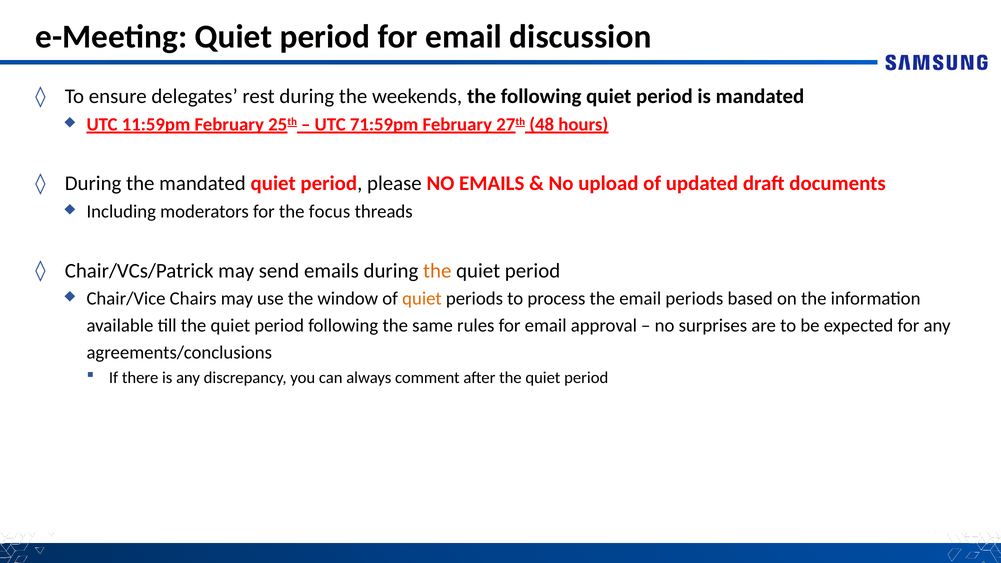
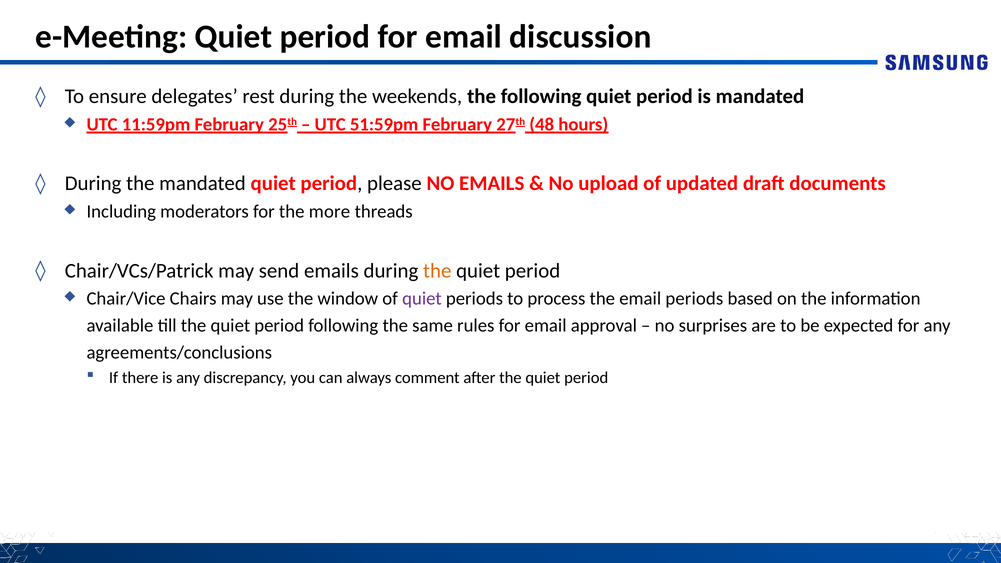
71:59pm: 71:59pm -> 51:59pm
focus: focus -> more
quiet at (422, 299) colour: orange -> purple
